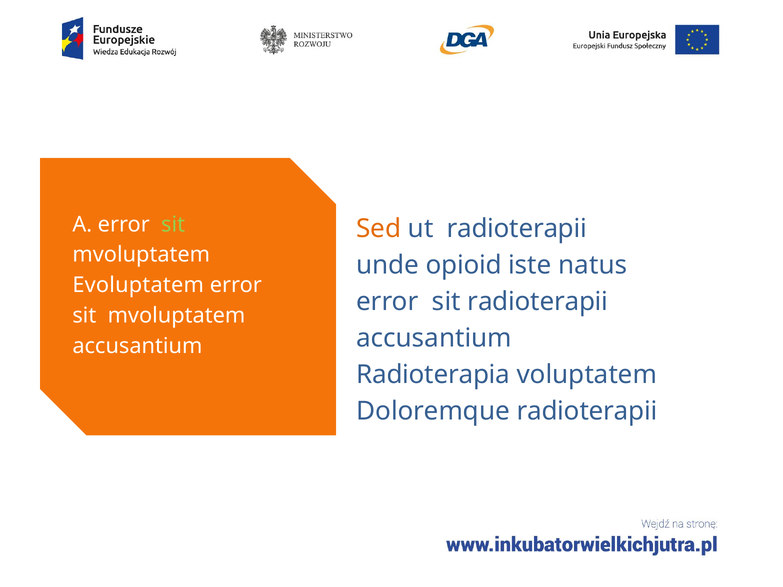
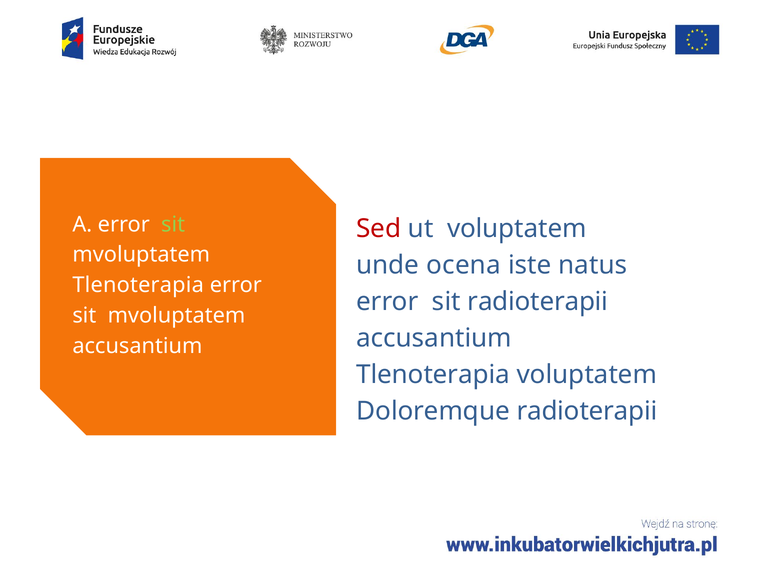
Sed colour: orange -> red
ut radioterapii: radioterapii -> voluptatem
opioid: opioid -> ocena
Evoluptatem at (138, 285): Evoluptatem -> Tlenoterapia
Radioterapia at (433, 375): Radioterapia -> Tlenoterapia
